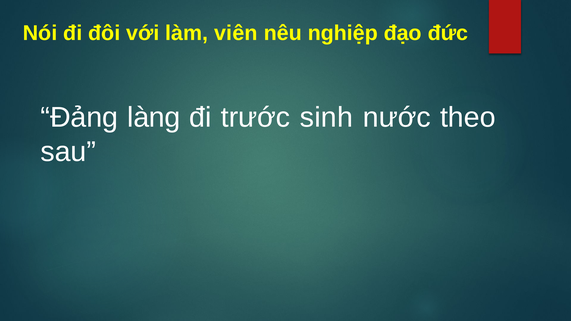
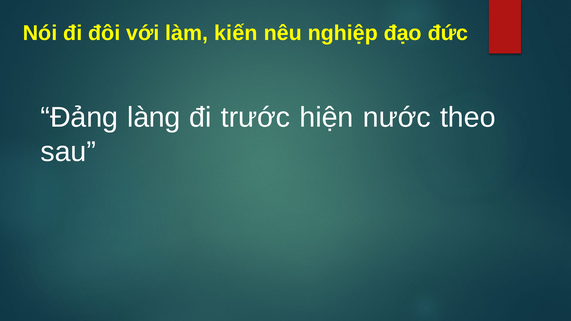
viên: viên -> kiến
sinh: sinh -> hiện
